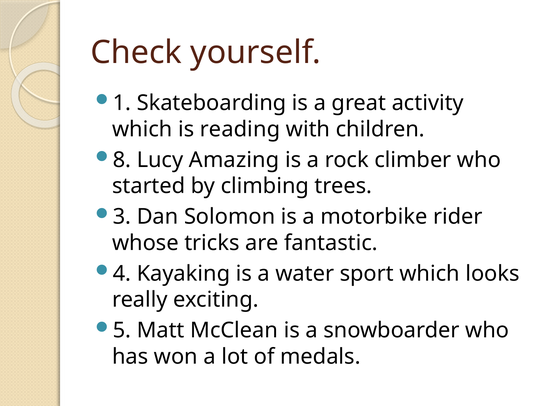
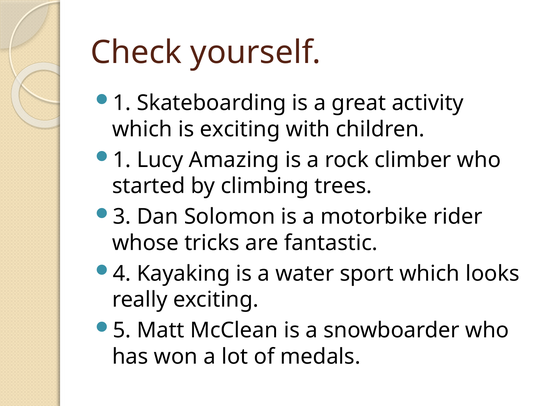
is reading: reading -> exciting
8 at (122, 160): 8 -> 1
